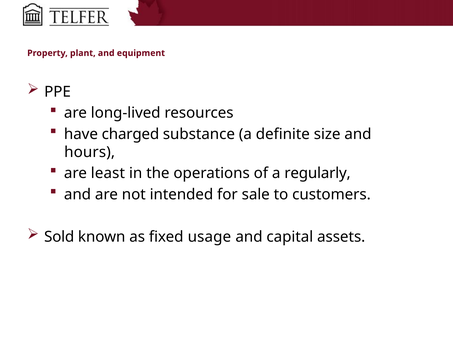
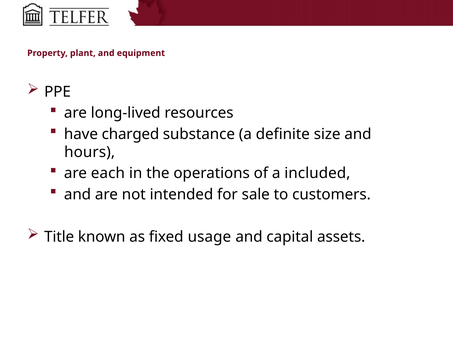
least: least -> each
regularly: regularly -> included
Sold: Sold -> Title
